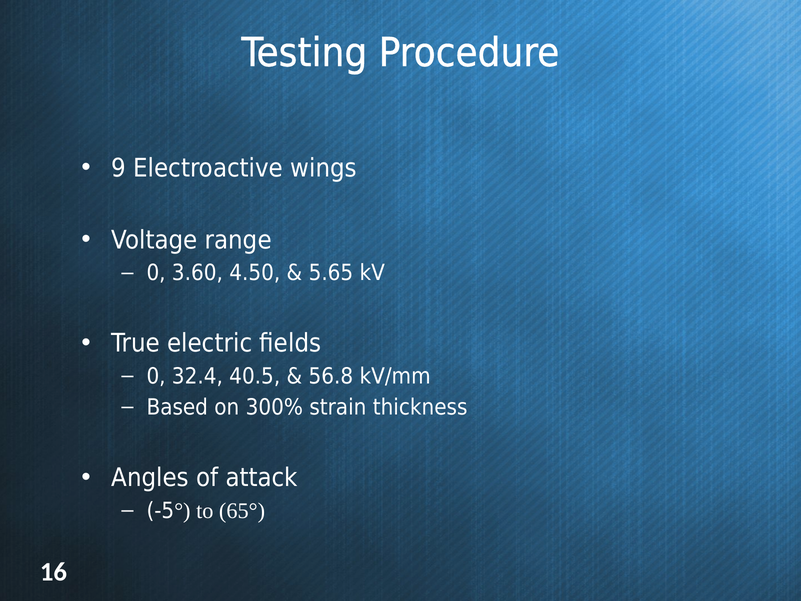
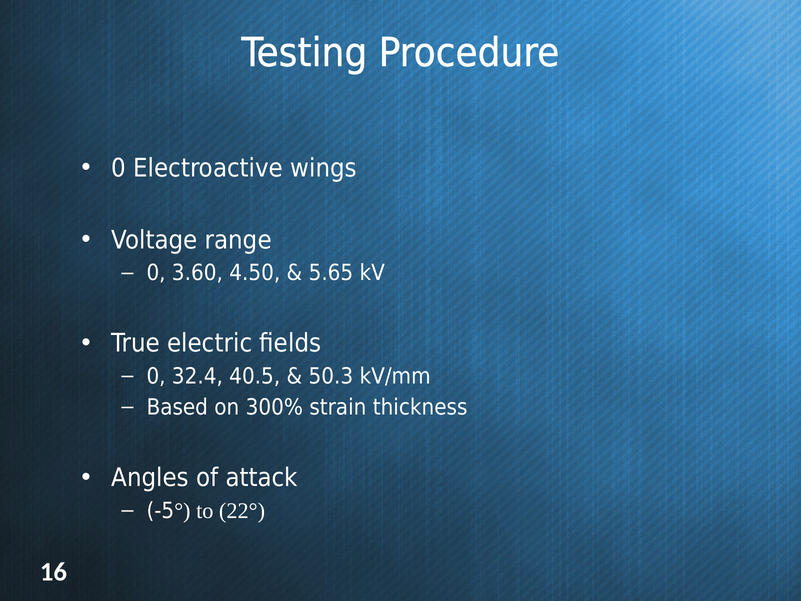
9 at (119, 168): 9 -> 0
56.8: 56.8 -> 50.3
65°: 65° -> 22°
